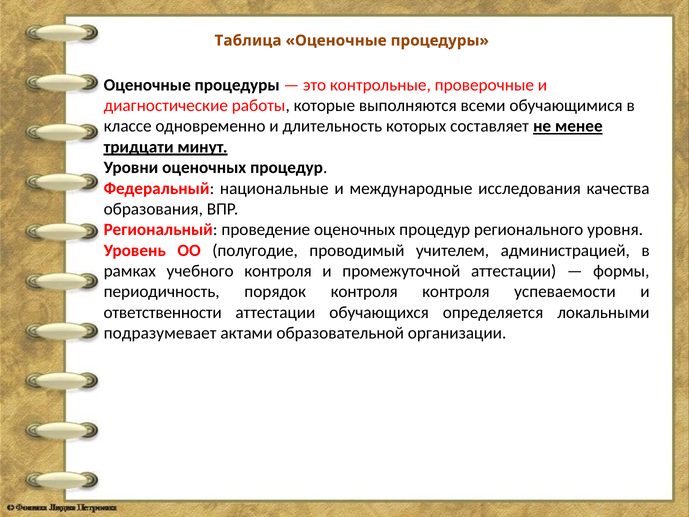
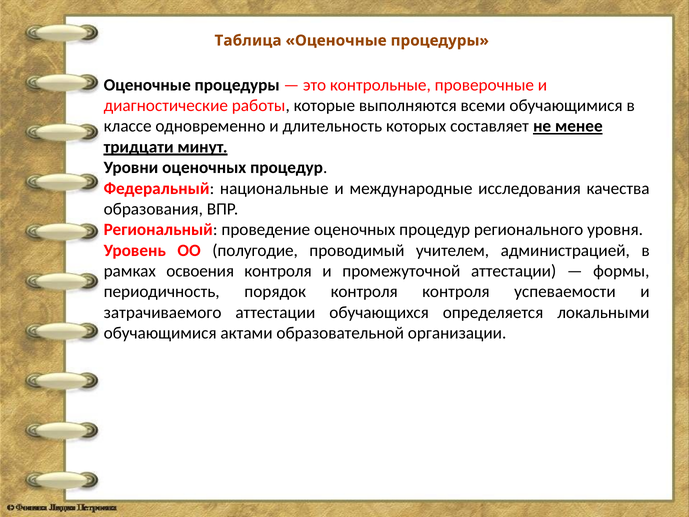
учебного: учебного -> освоения
ответственности: ответственности -> затрачиваемого
подразумевает at (160, 333): подразумевает -> обучающимися
